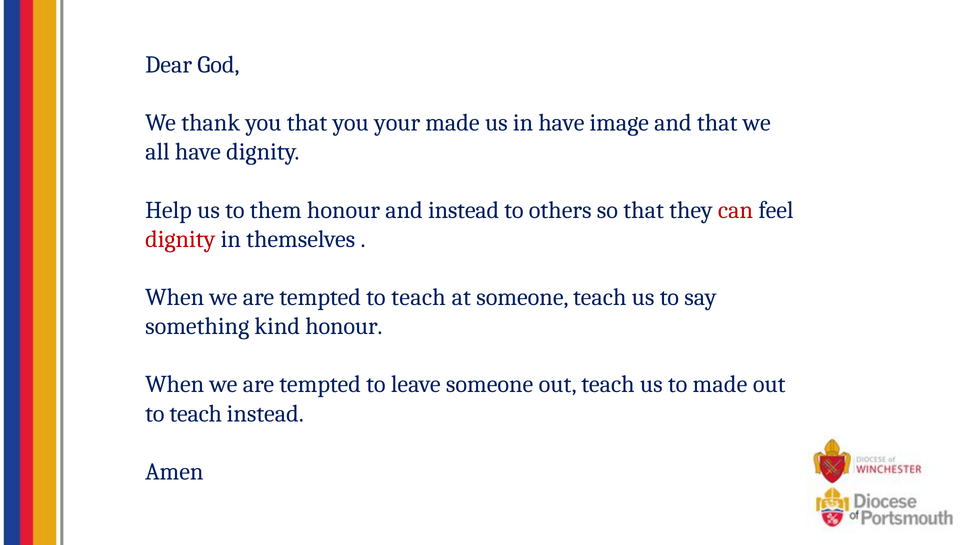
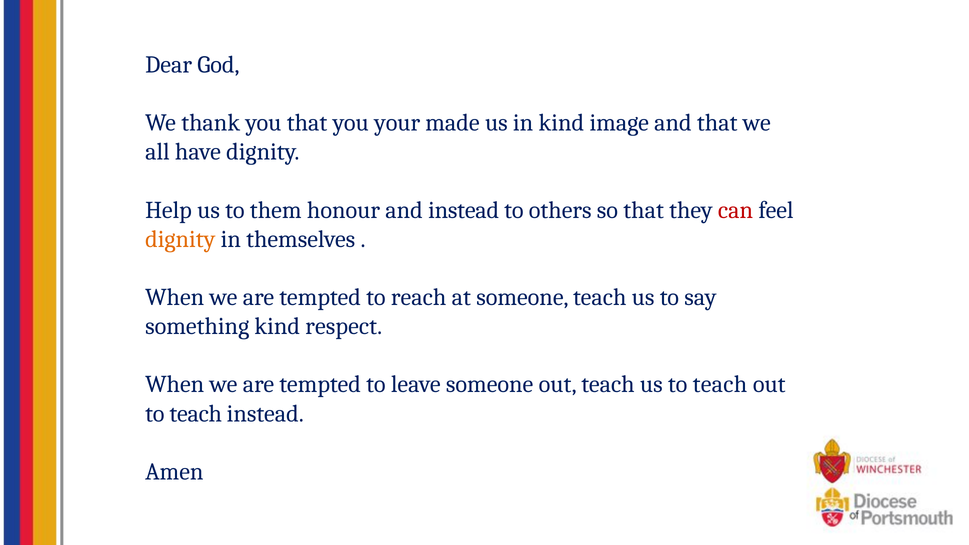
in have: have -> kind
dignity at (180, 239) colour: red -> orange
tempted to teach: teach -> reach
kind honour: honour -> respect
us to made: made -> teach
